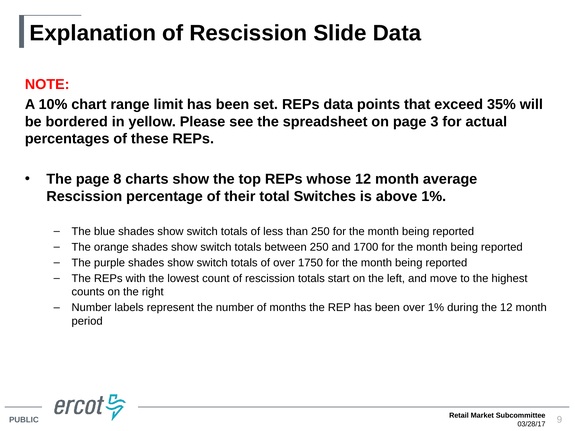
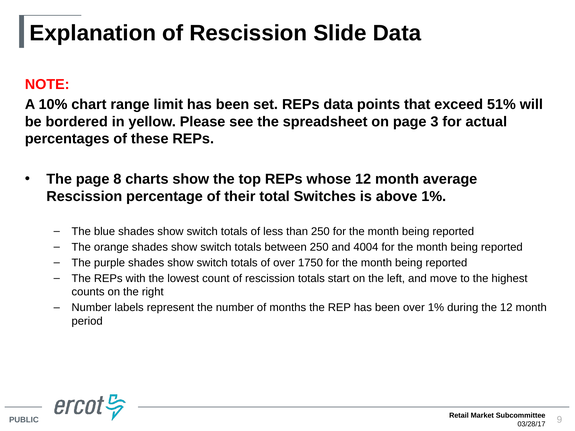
35%: 35% -> 51%
1700: 1700 -> 4004
